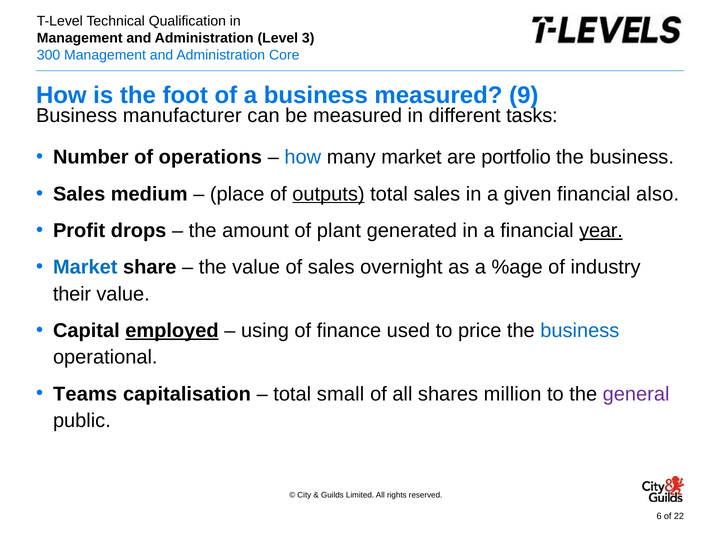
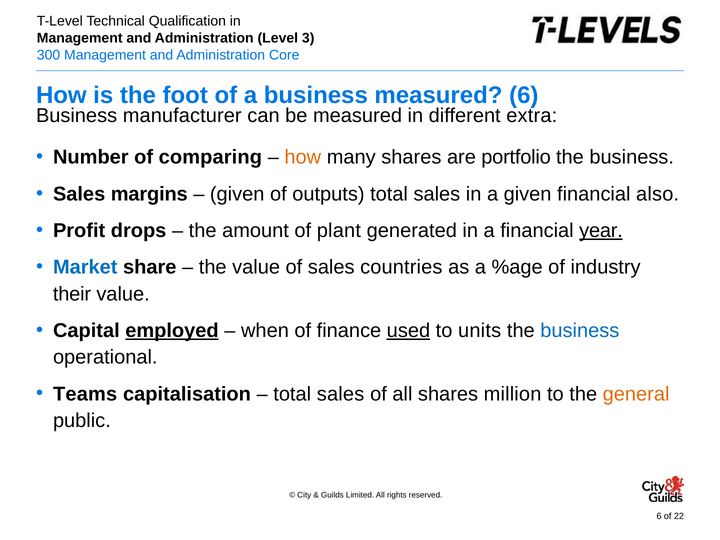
measured 9: 9 -> 6
tasks: tasks -> extra
operations: operations -> comparing
how at (303, 157) colour: blue -> orange
many market: market -> shares
medium: medium -> margins
place at (237, 194): place -> given
outputs underline: present -> none
overnight: overnight -> countries
using: using -> when
used underline: none -> present
price: price -> units
small at (341, 394): small -> sales
general colour: purple -> orange
